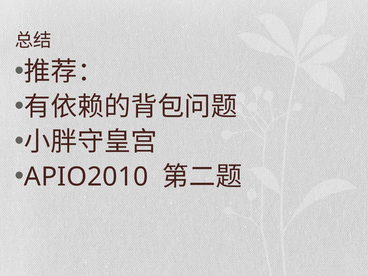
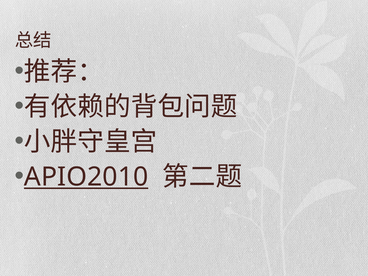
APIO2010 underline: none -> present
